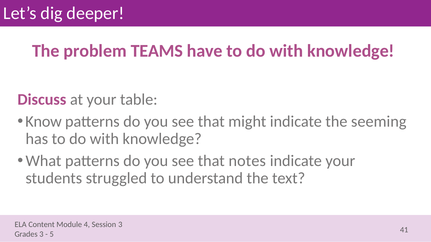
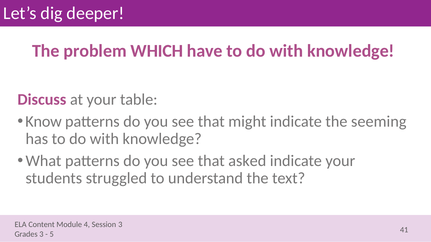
TEAMS: TEAMS -> WHICH
notes: notes -> asked
